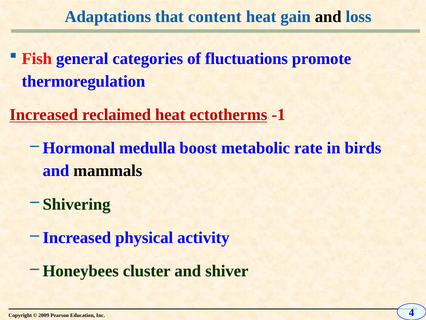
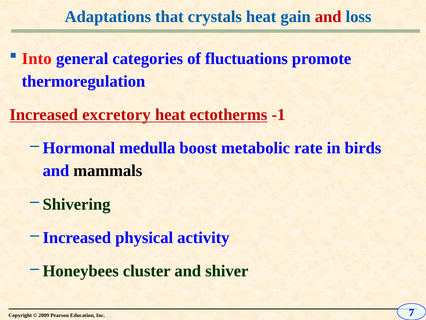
content: content -> crystals
and at (328, 17) colour: black -> red
Fish: Fish -> Into
reclaimed: reclaimed -> excretory
4: 4 -> 7
